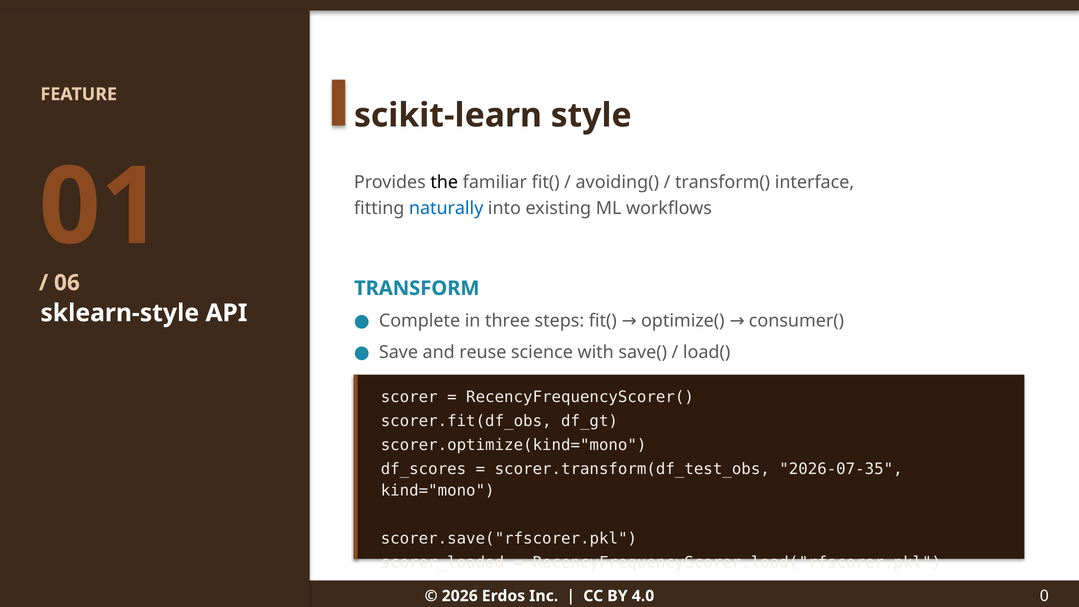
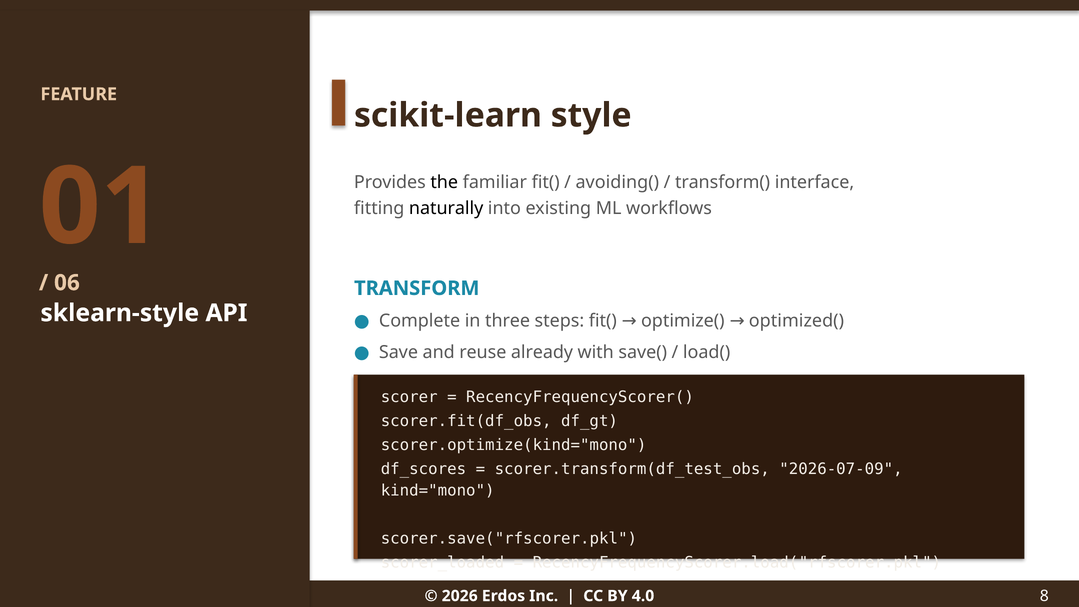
naturally colour: blue -> black
consumer(: consumer( -> optimized(
science: science -> already
2026-07-35: 2026-07-35 -> 2026-07-09
0: 0 -> 8
